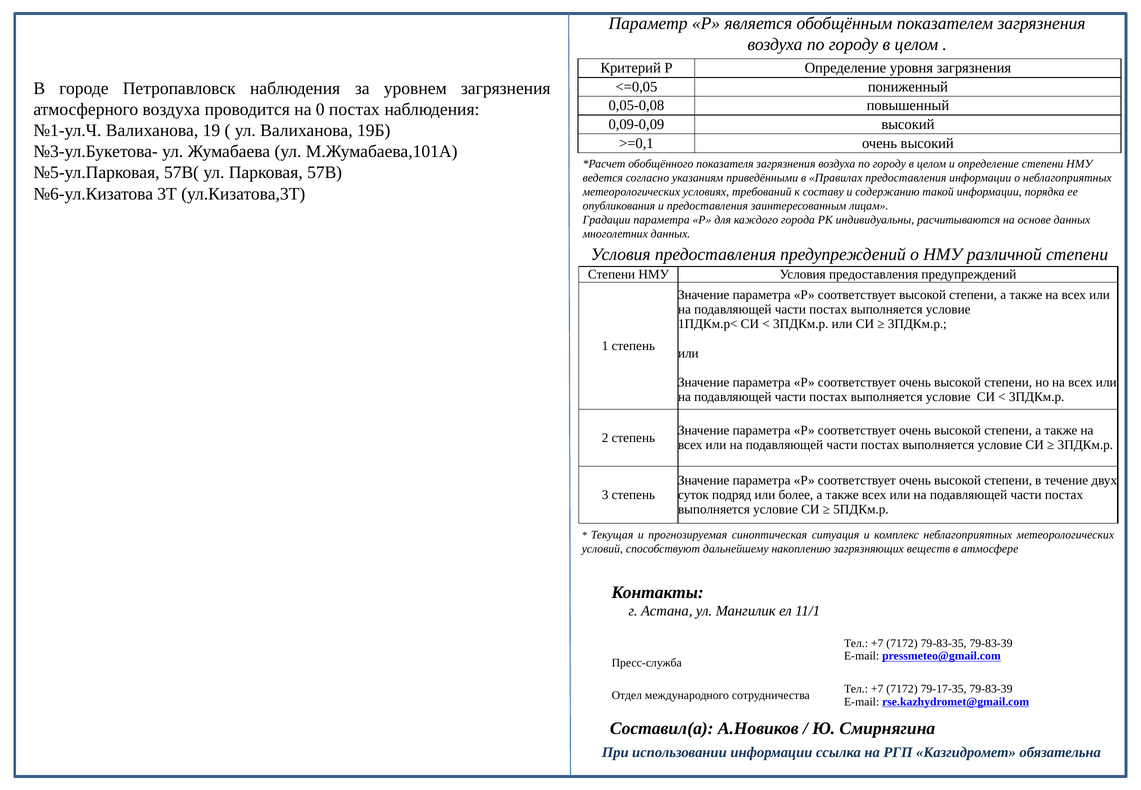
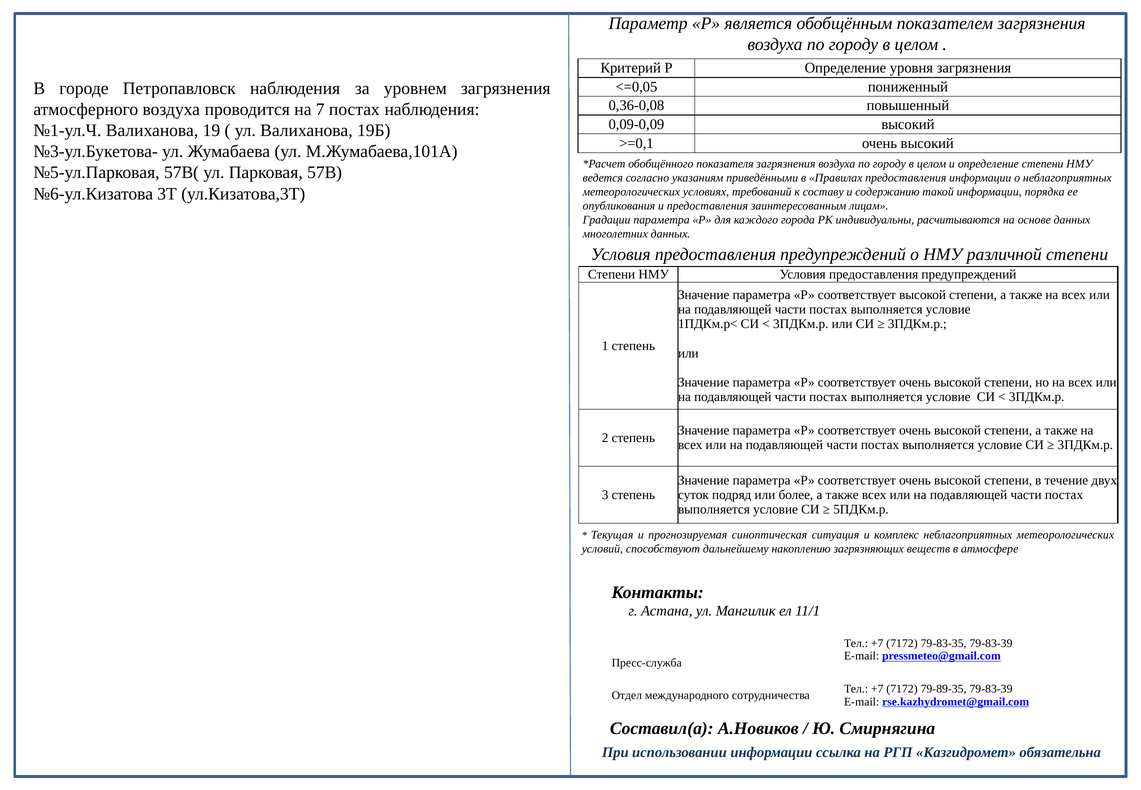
0,05-0,08: 0,05-0,08 -> 0,36-0,08
0: 0 -> 7
79-17-35: 79-17-35 -> 79-89-35
